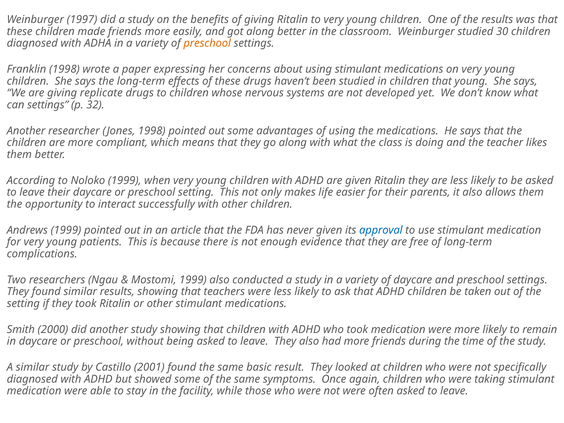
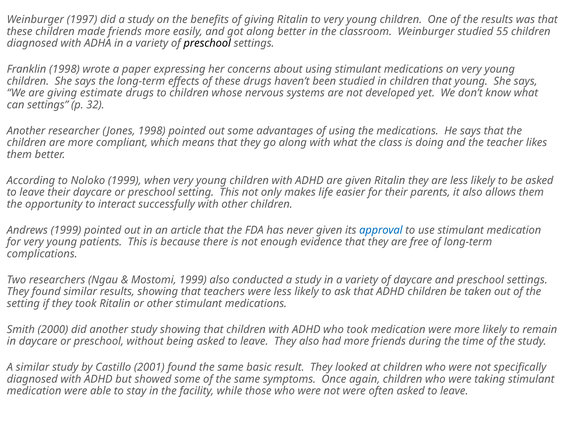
30: 30 -> 55
preschool at (207, 43) colour: orange -> black
replicate: replicate -> estimate
